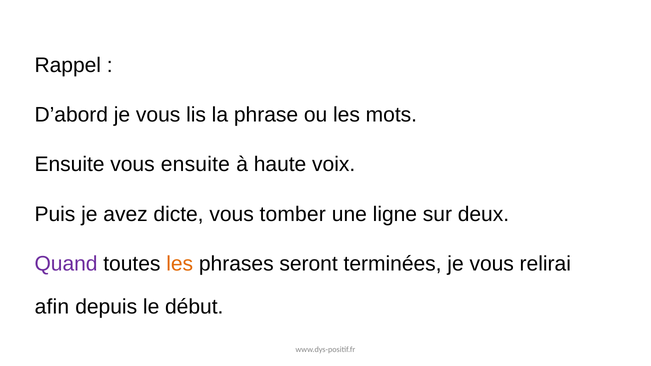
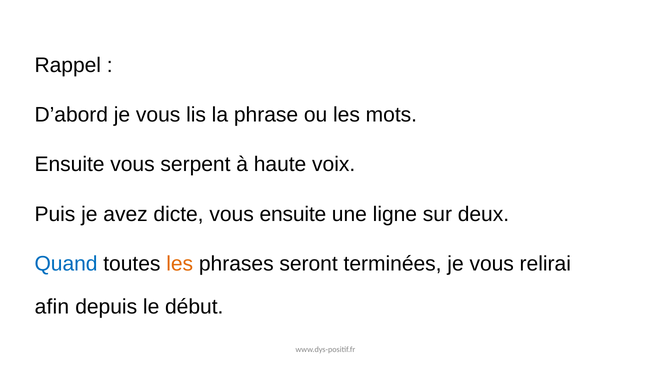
vous ensuite: ensuite -> serpent
vous tomber: tomber -> ensuite
Quand colour: purple -> blue
